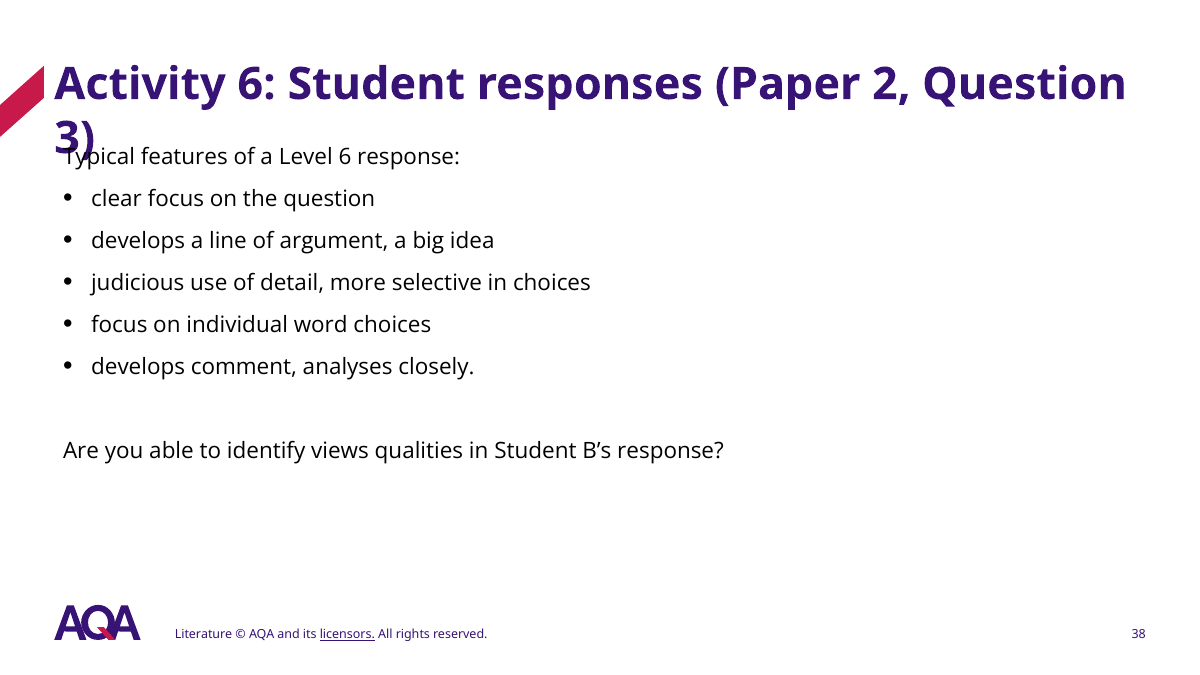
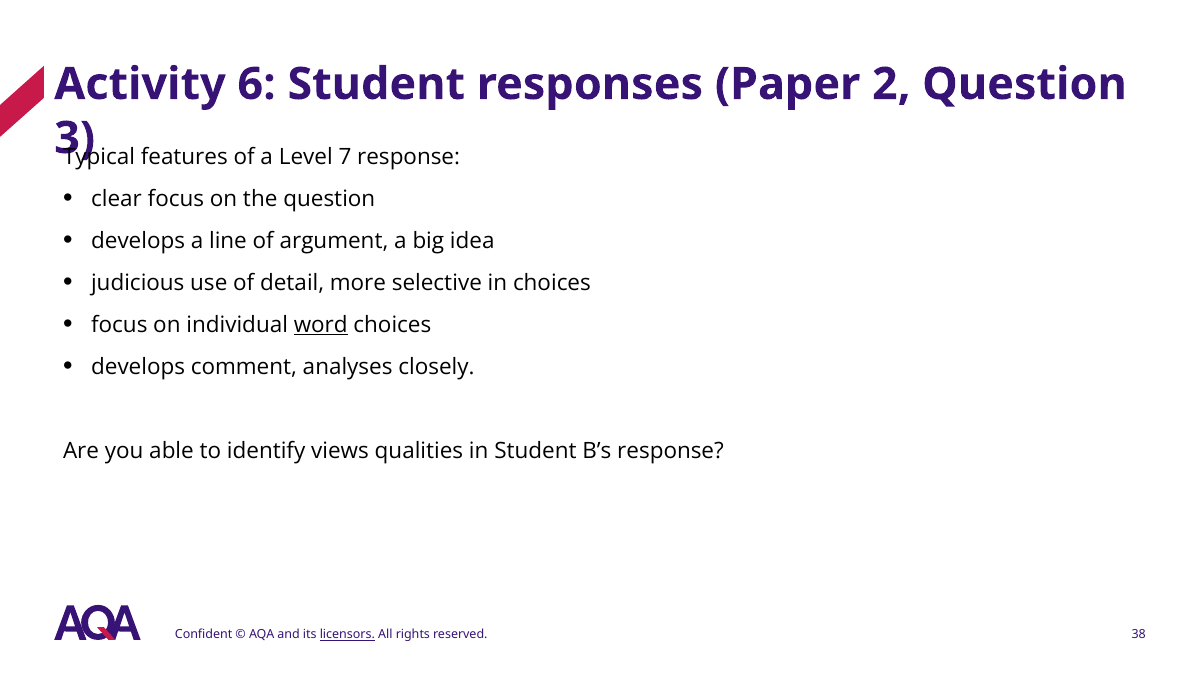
Level 6: 6 -> 7
word underline: none -> present
Literature: Literature -> Confident
